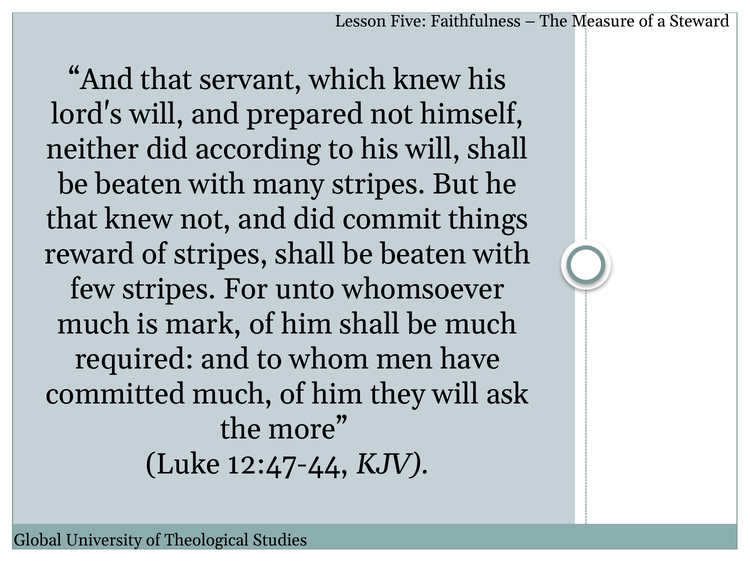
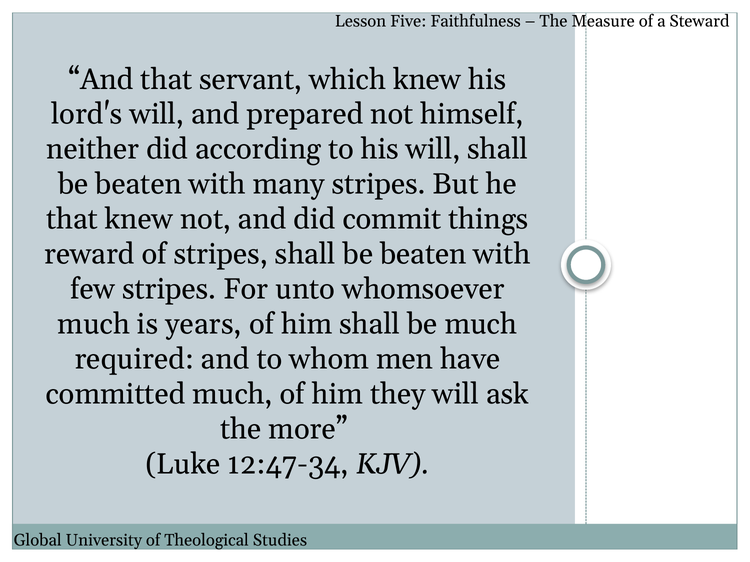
mark: mark -> years
12:47-44: 12:47-44 -> 12:47-34
